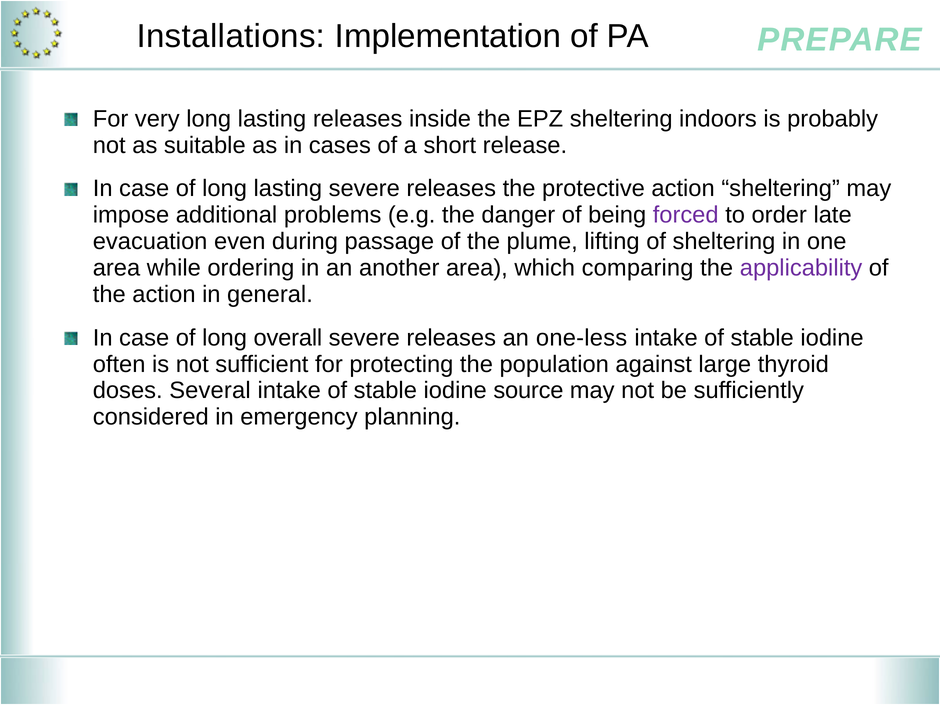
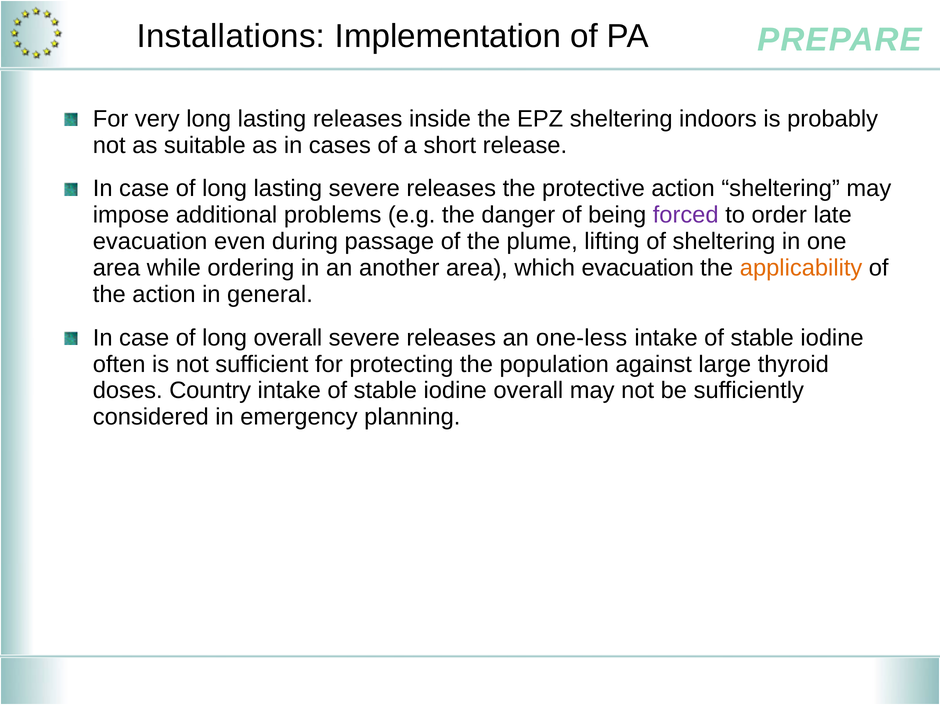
which comparing: comparing -> evacuation
applicability colour: purple -> orange
Several: Several -> Country
iodine source: source -> overall
